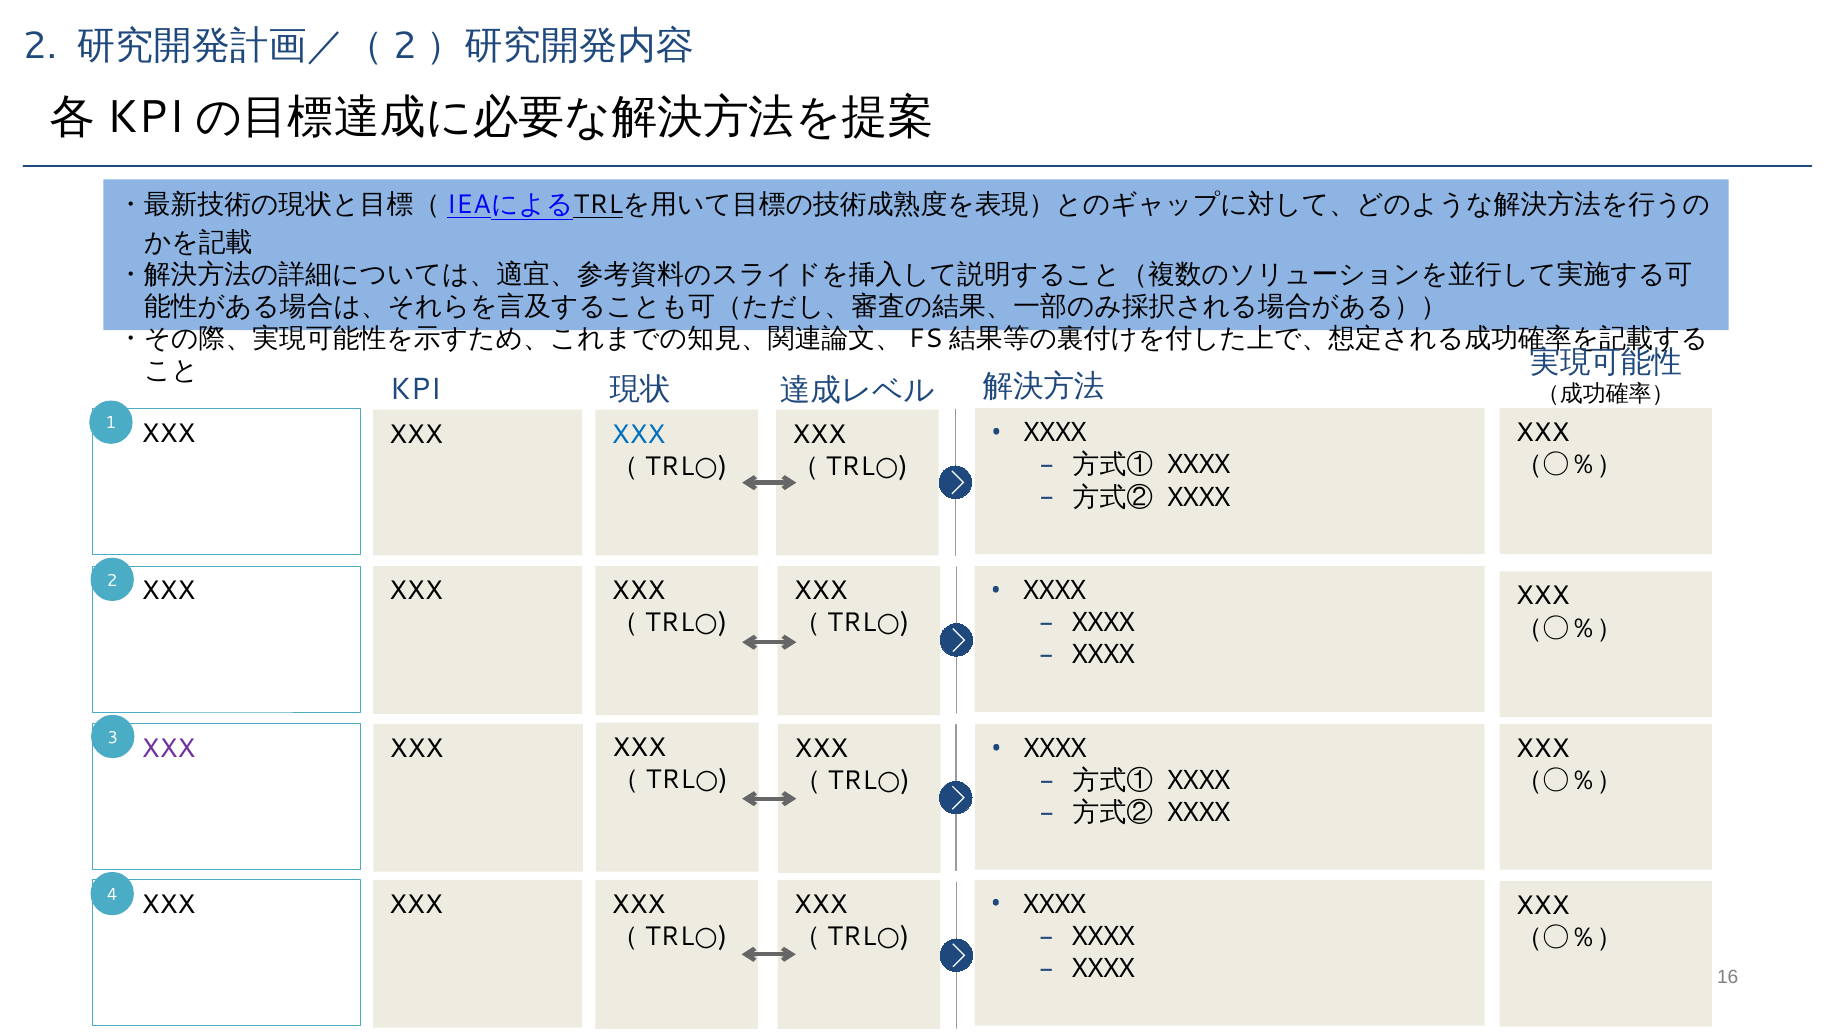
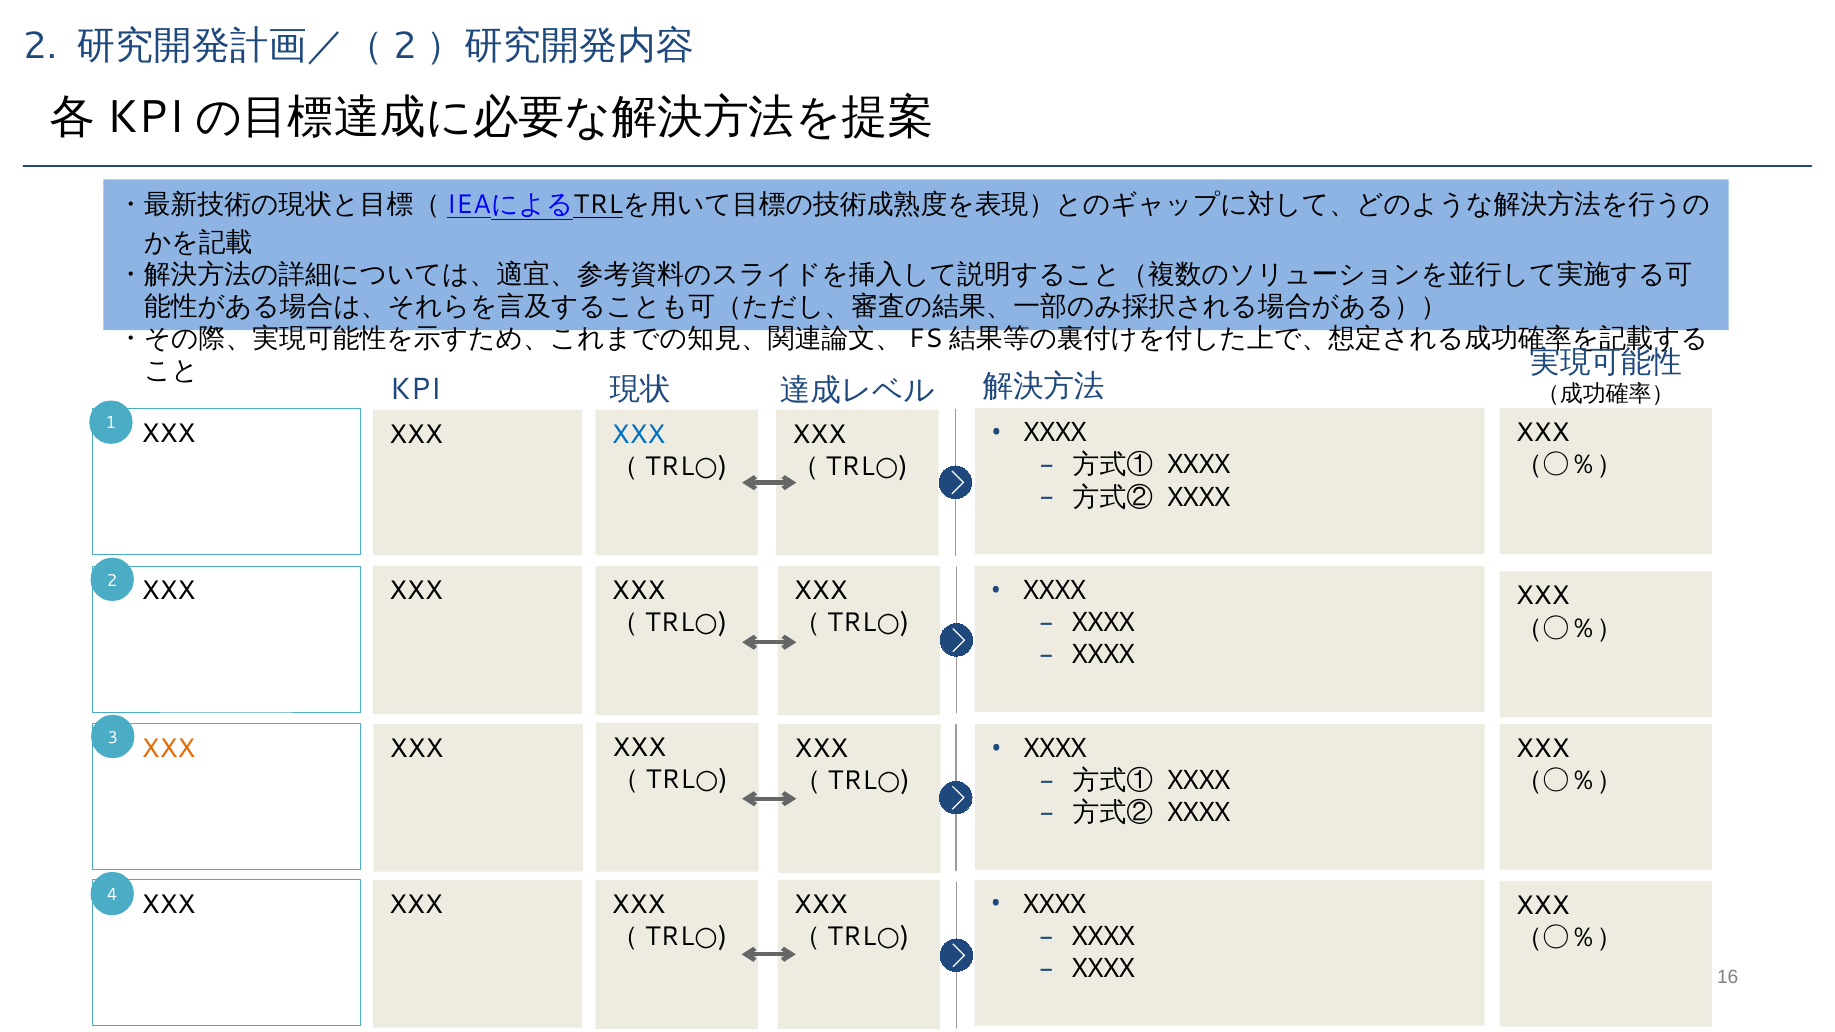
XXX at (168, 749) colour: purple -> orange
